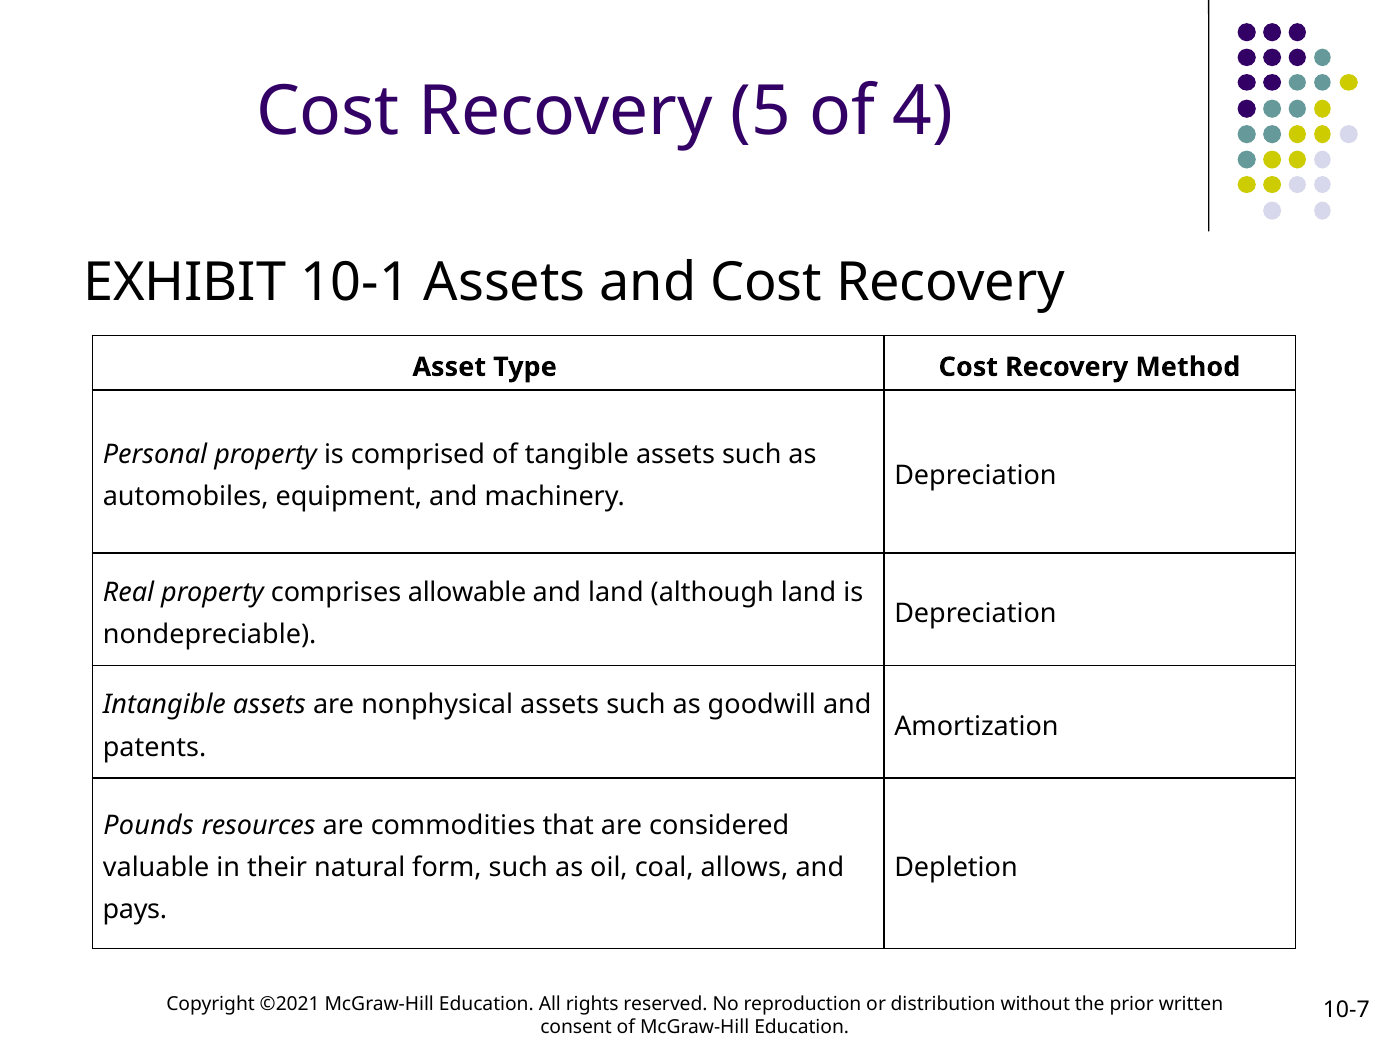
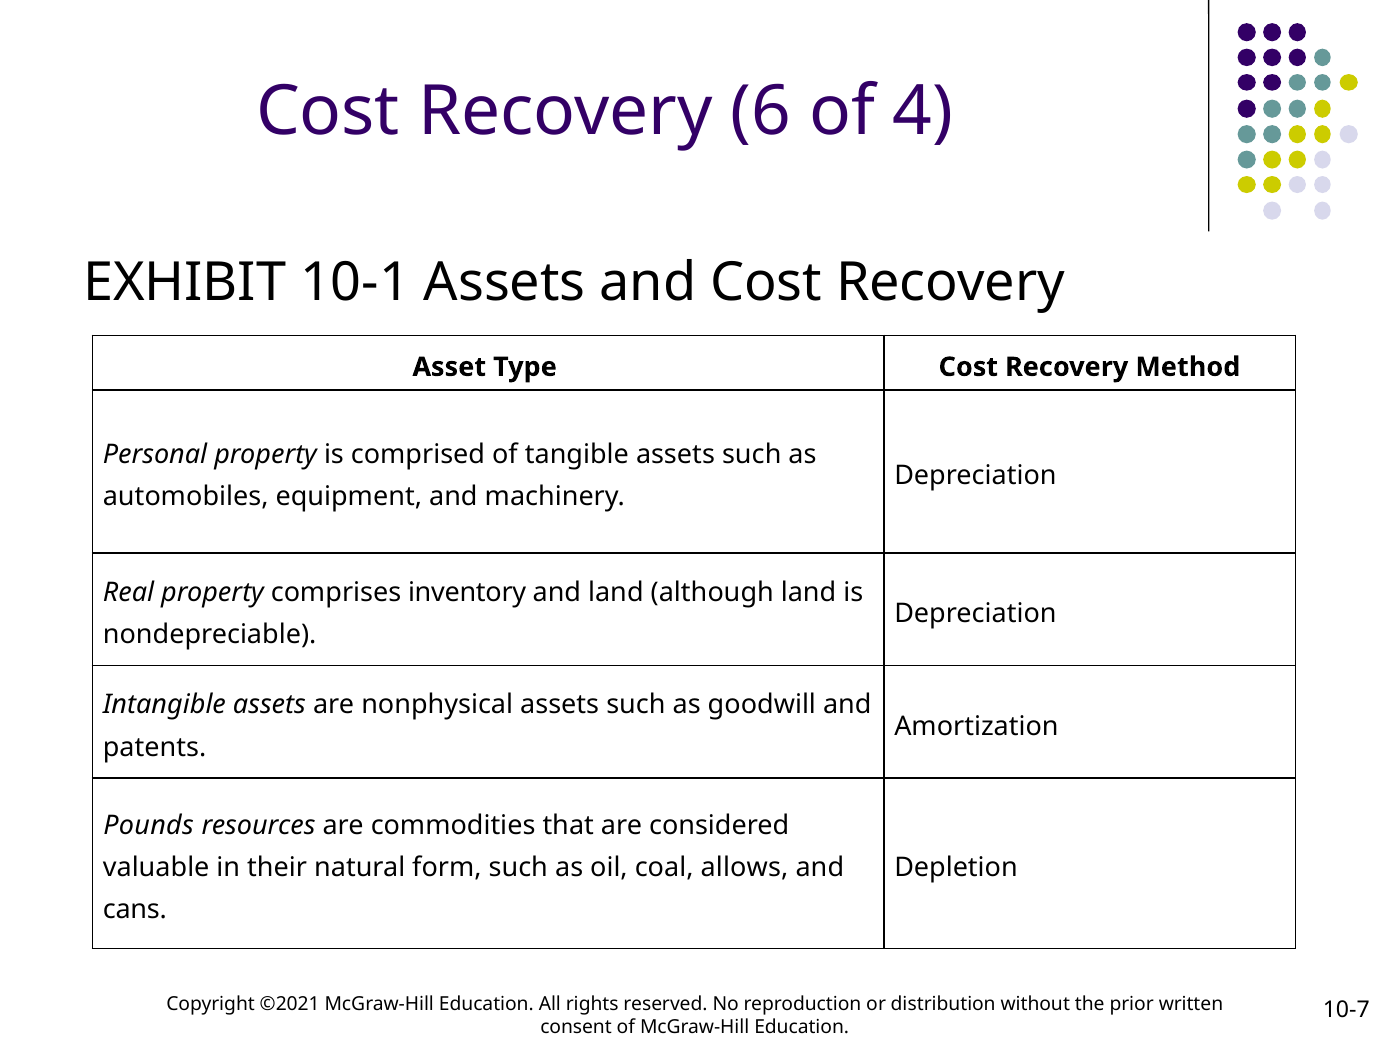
5: 5 -> 6
allowable: allowable -> inventory
pays: pays -> cans
